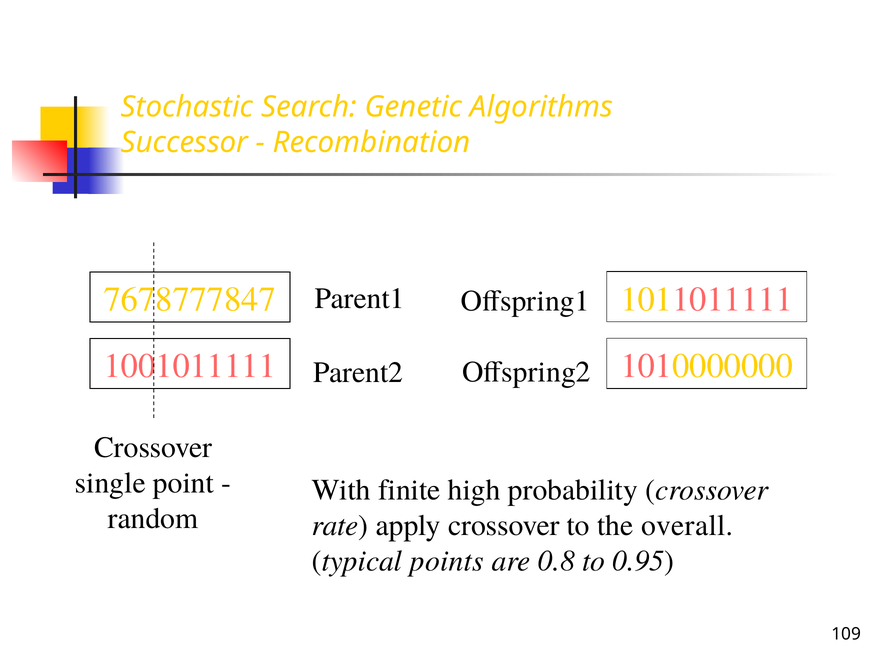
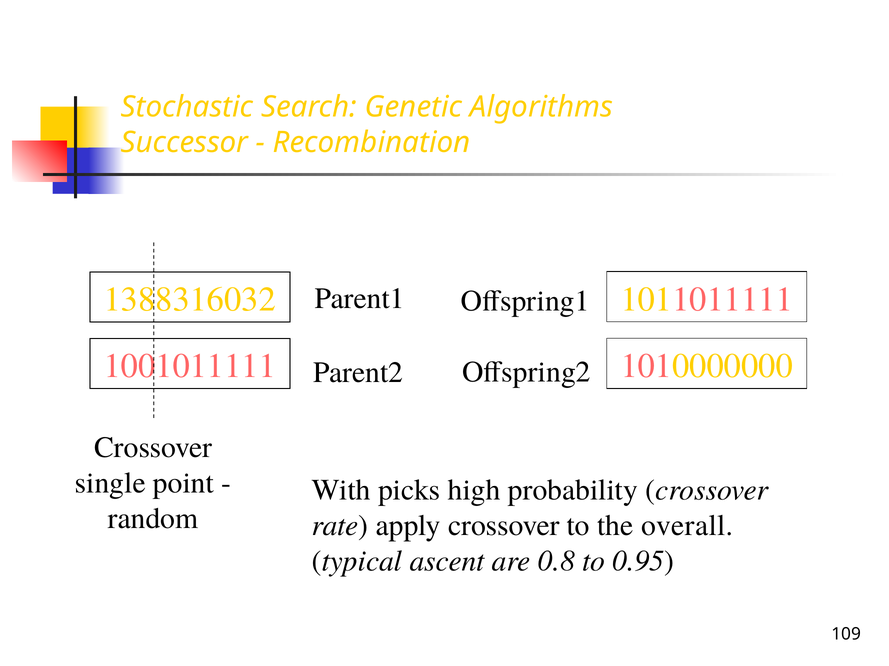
7678777847: 7678777847 -> 1388316032
finite: finite -> picks
points: points -> ascent
